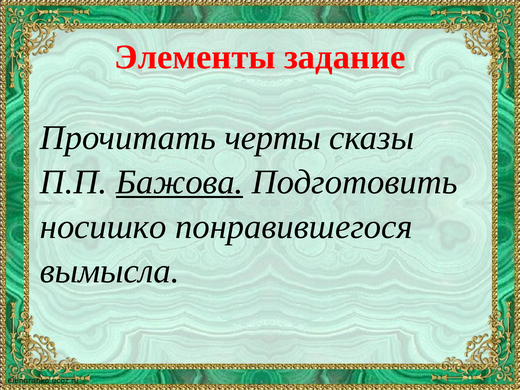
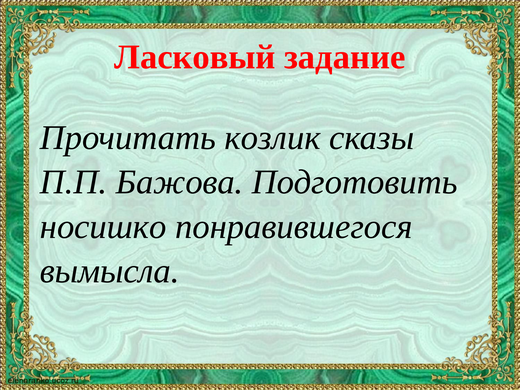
Элементы: Элементы -> Ласковый
черты: черты -> козлик
Бажова underline: present -> none
